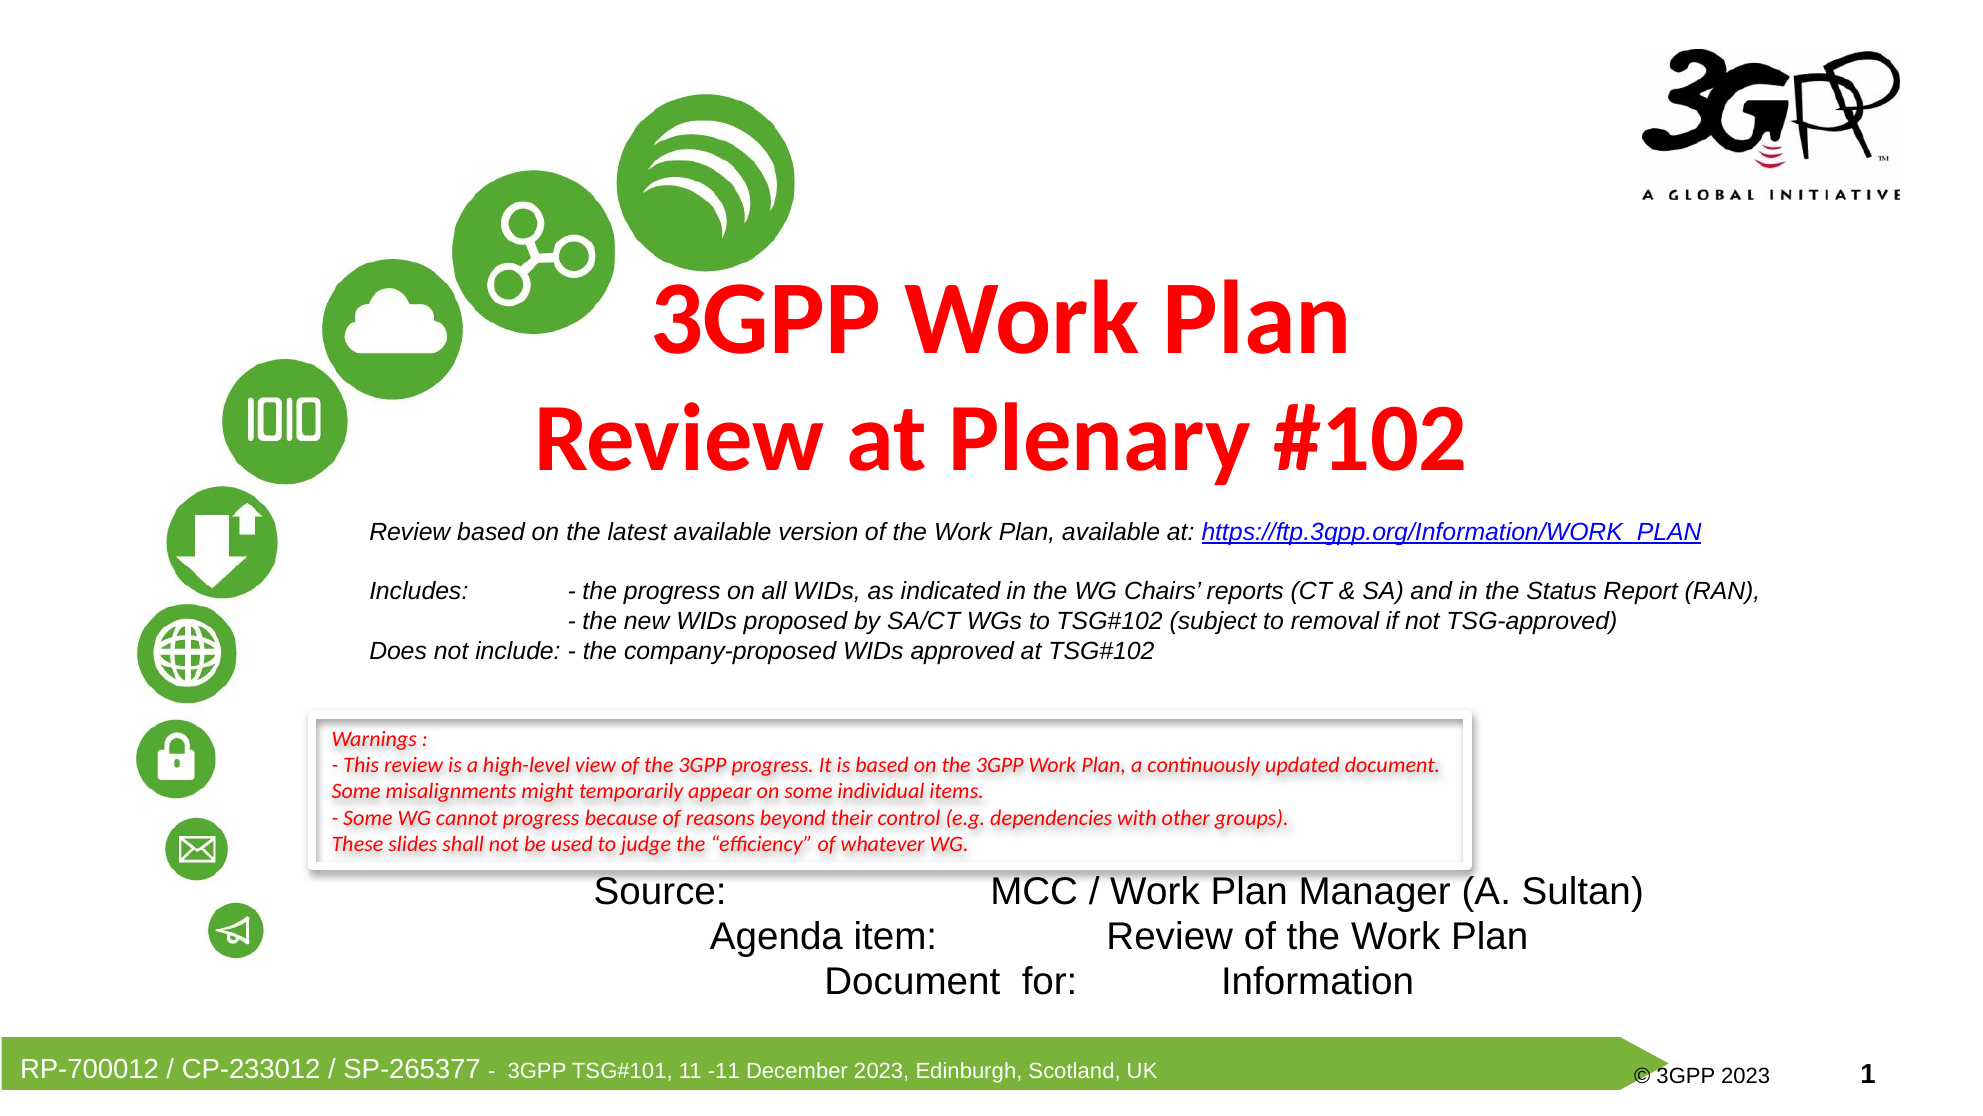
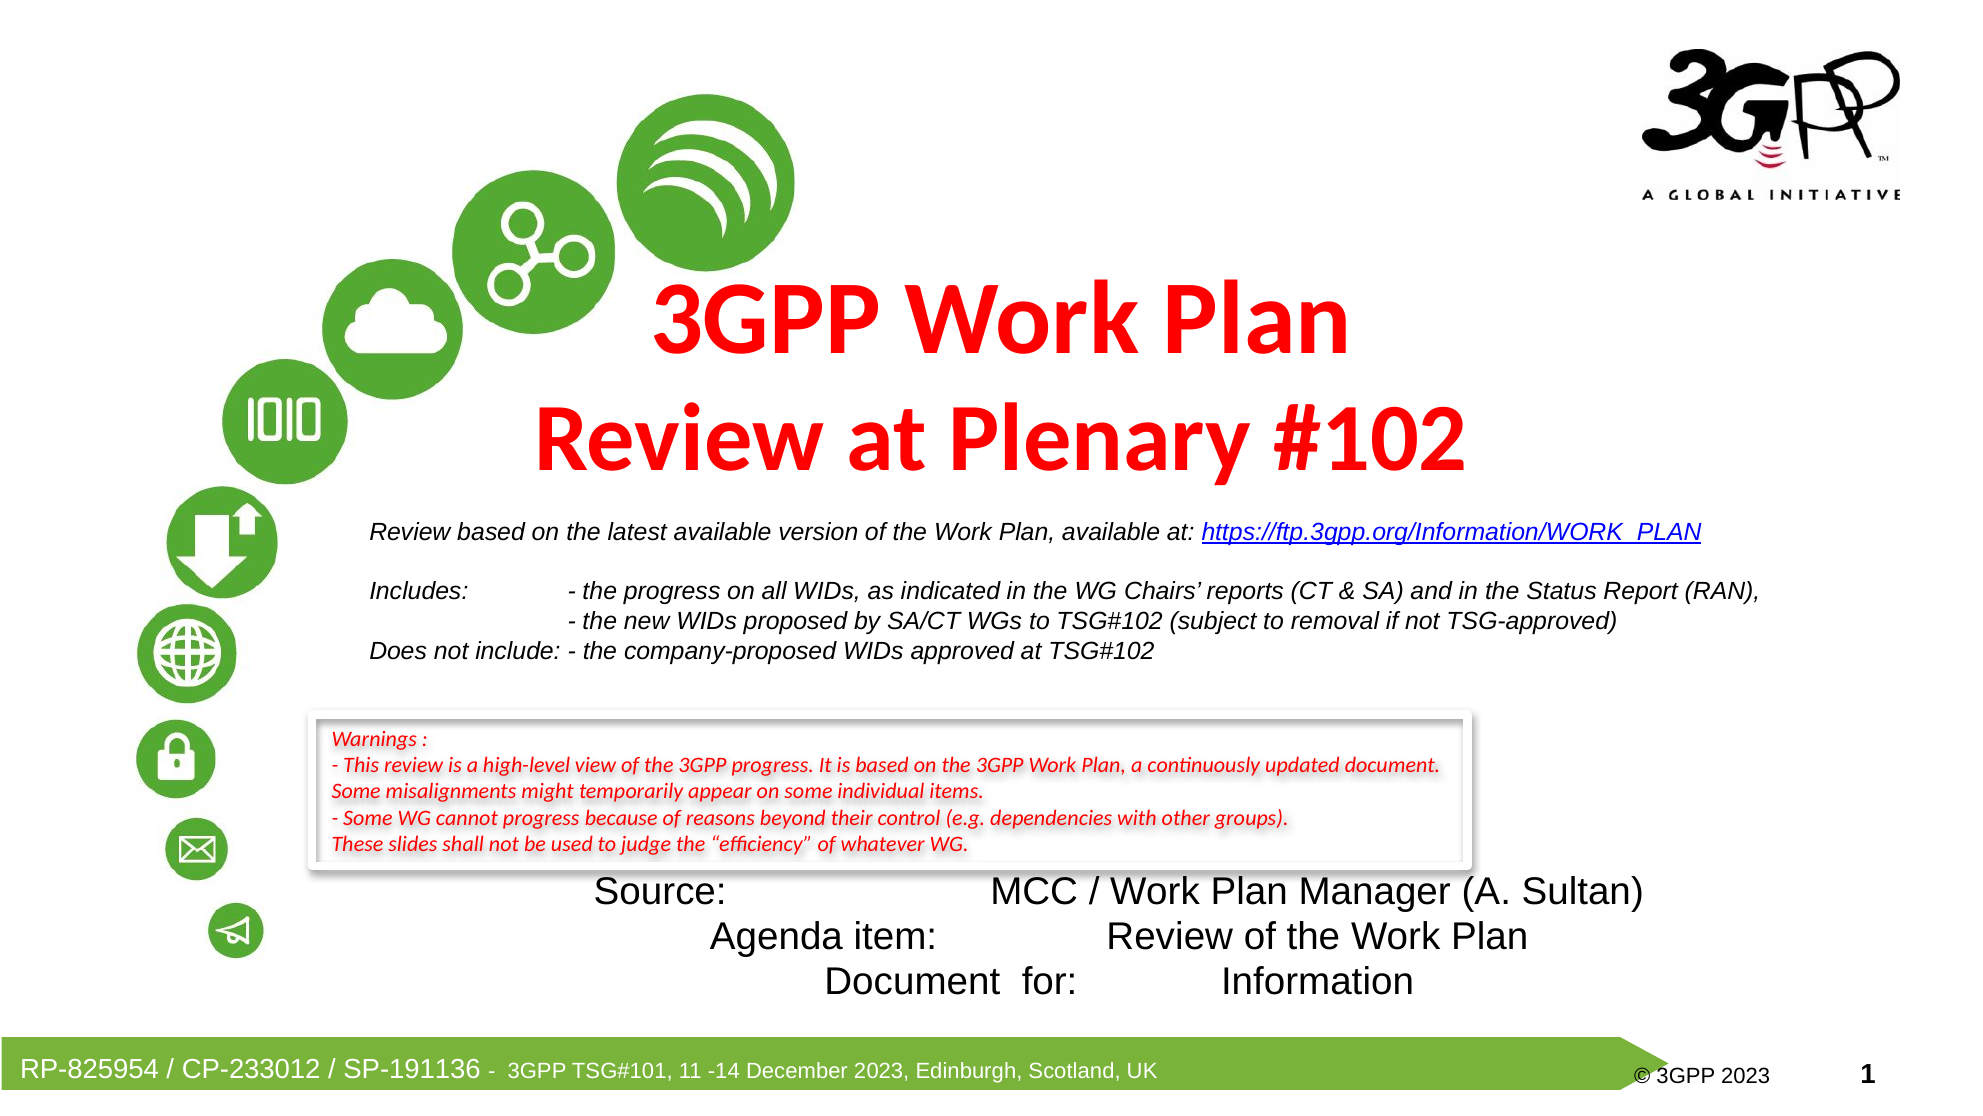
RP-700012: RP-700012 -> RP-825954
SP-265377: SP-265377 -> SP-191136
-11: -11 -> -14
